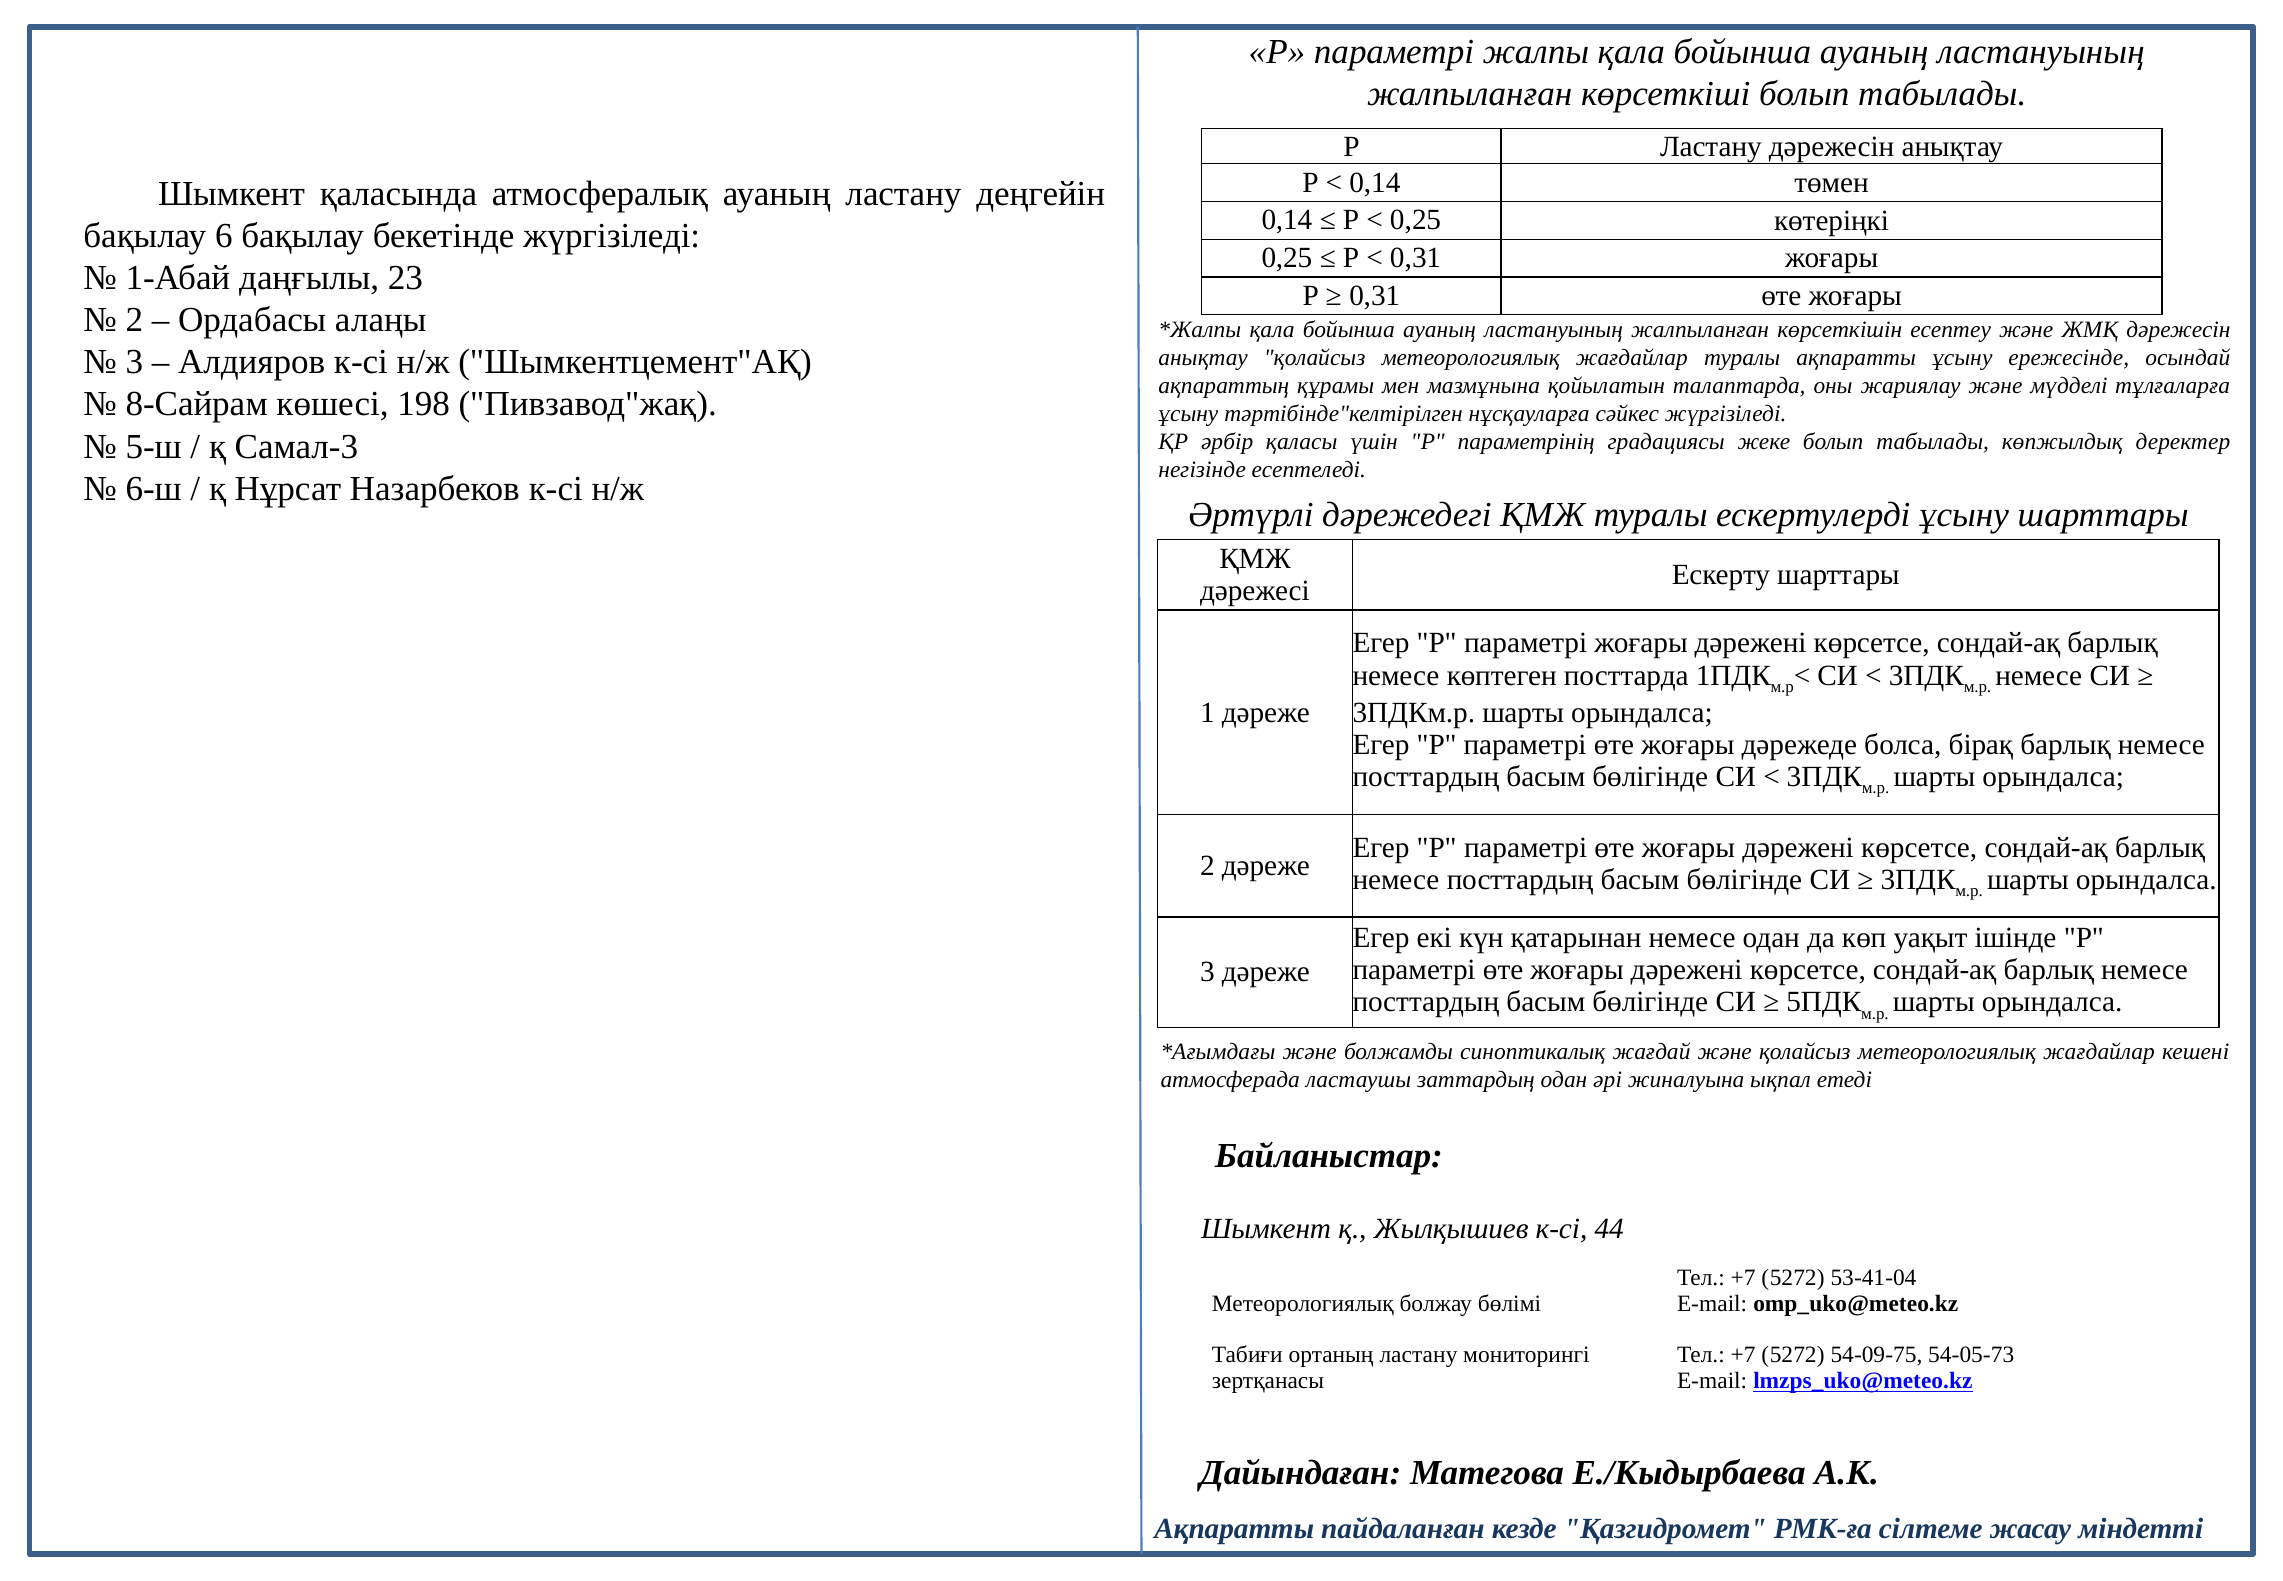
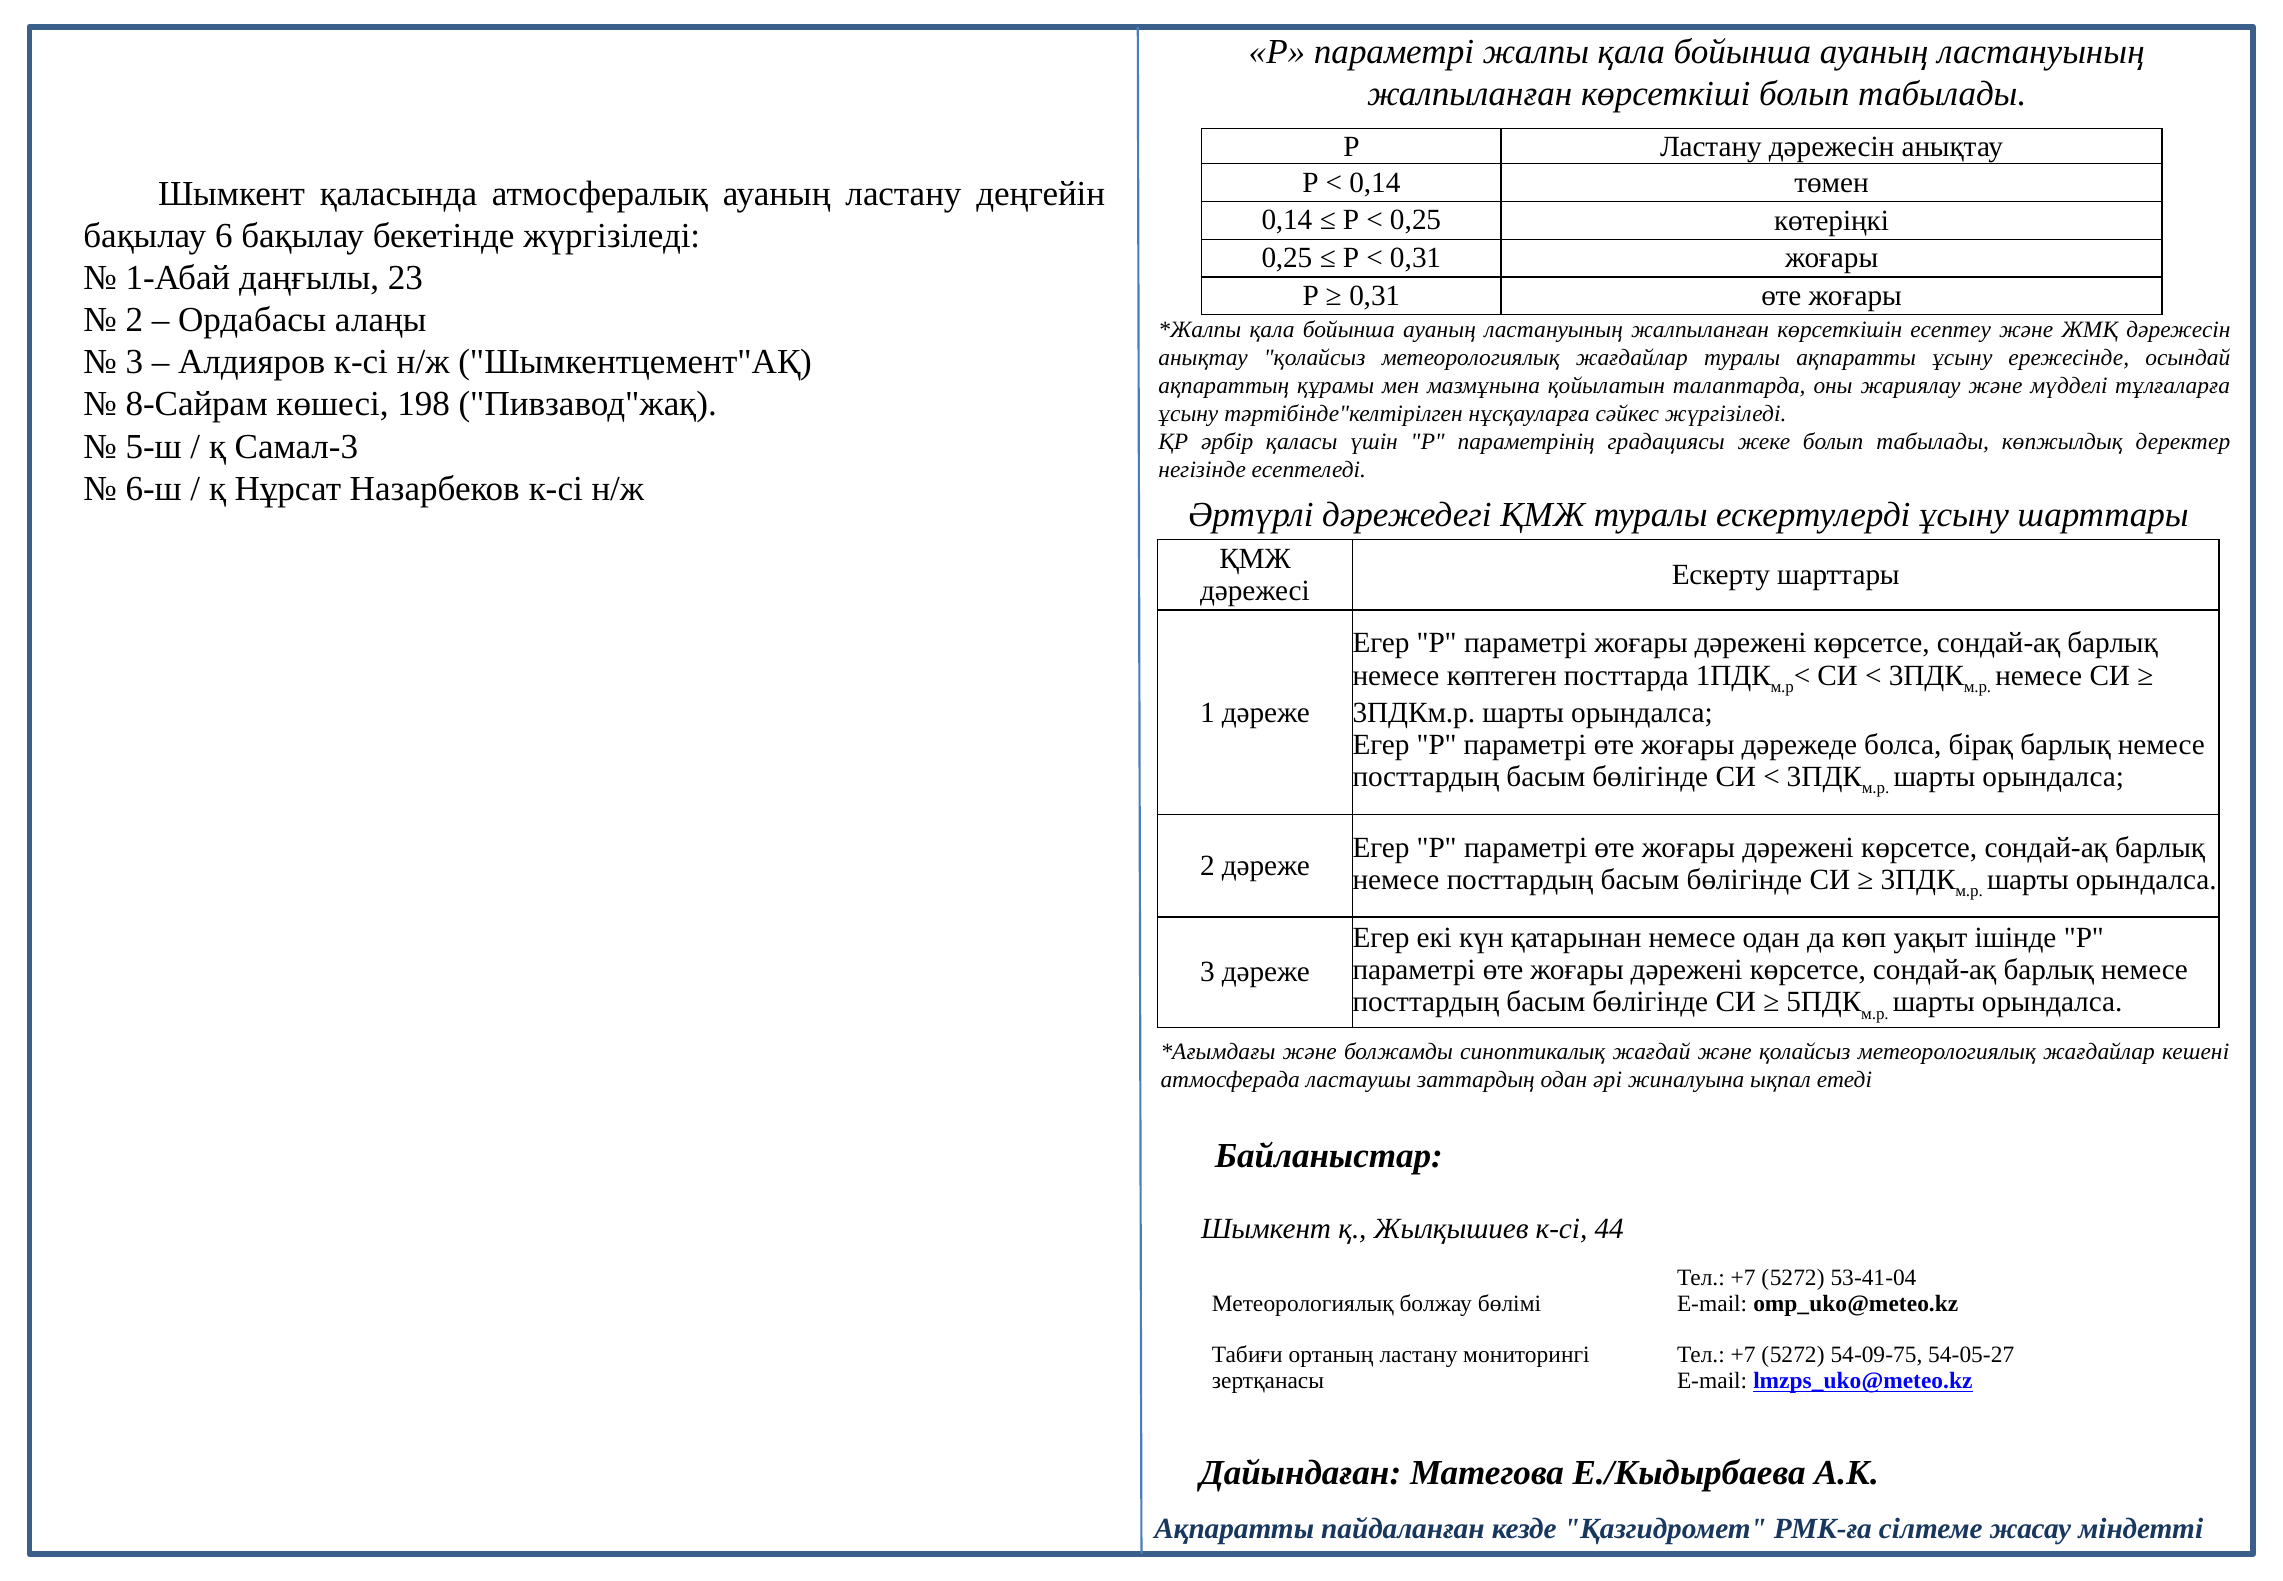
54-05-73: 54-05-73 -> 54-05-27
